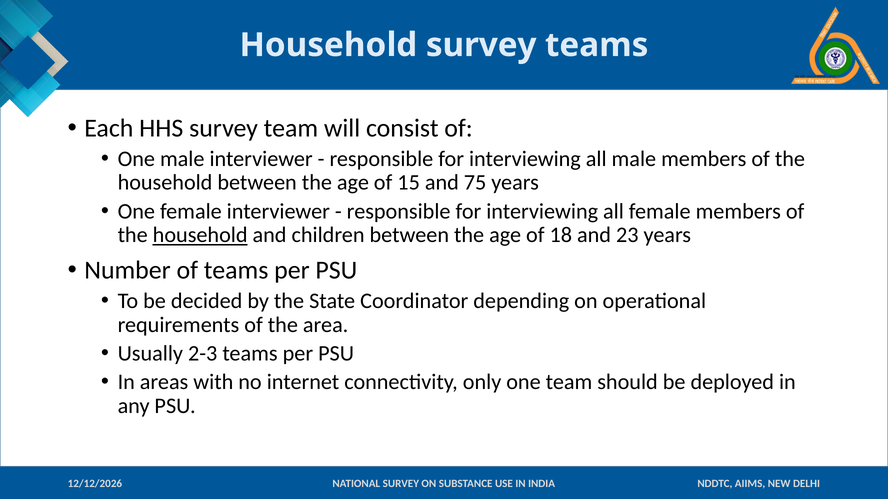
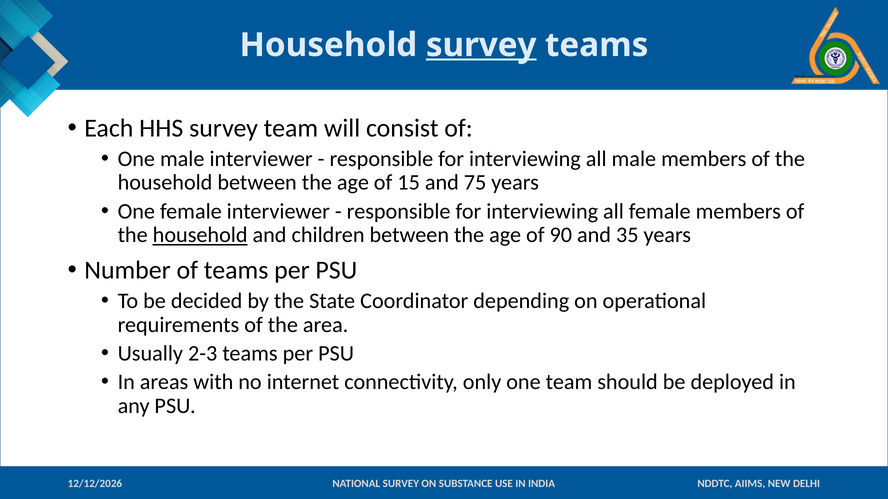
survey at (481, 45) underline: none -> present
18: 18 -> 90
23: 23 -> 35
